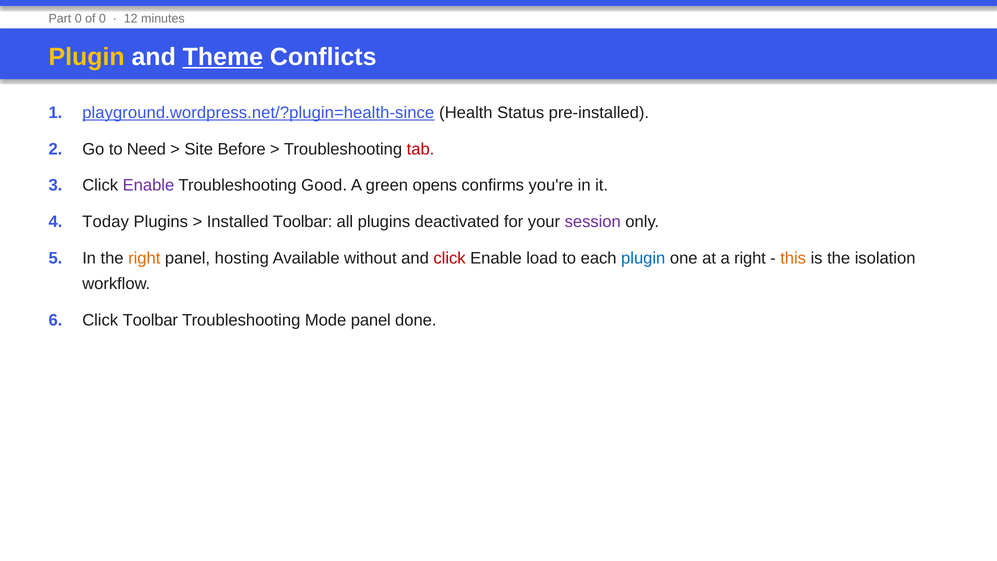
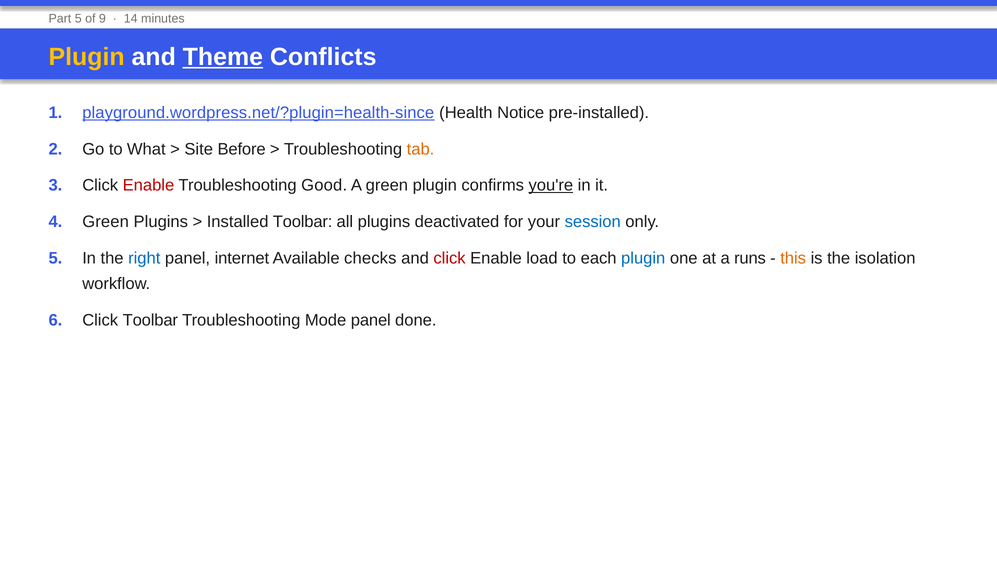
Part 0: 0 -> 5
of 0: 0 -> 9
12: 12 -> 14
Status: Status -> Notice
Need: Need -> What
tab colour: red -> orange
Enable at (148, 185) colour: purple -> red
green opens: opens -> plugin
you're underline: none -> present
4 Today: Today -> Green
session colour: purple -> blue
right at (144, 258) colour: orange -> blue
hosting: hosting -> internet
without: without -> checks
a right: right -> runs
